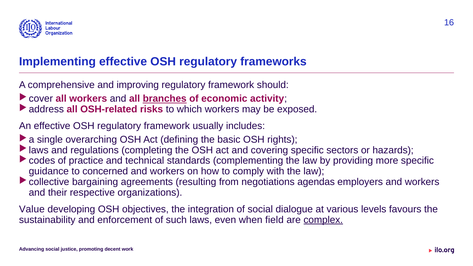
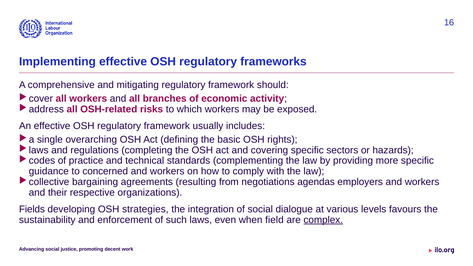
improving: improving -> mitigating
branches underline: present -> none
Value: Value -> Fields
objectives: objectives -> strategies
